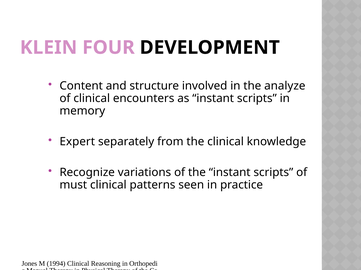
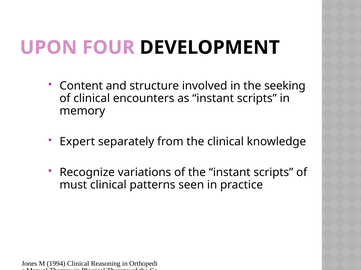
KLEIN: KLEIN -> UPON
analyze: analyze -> seeking
